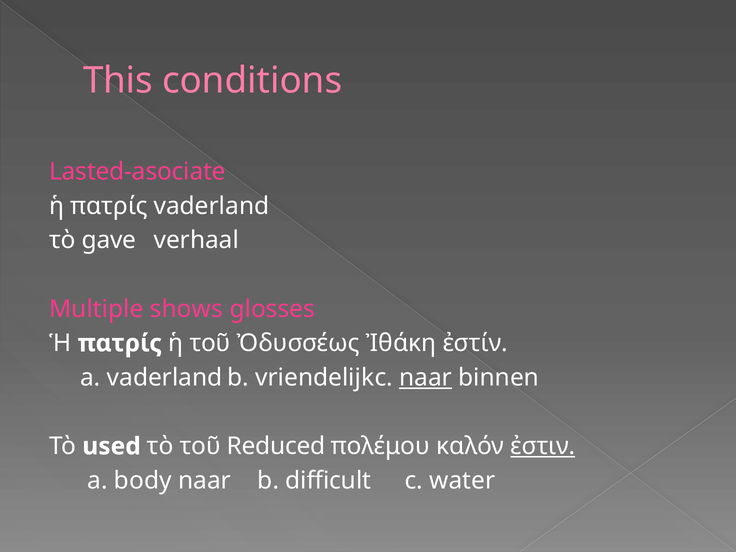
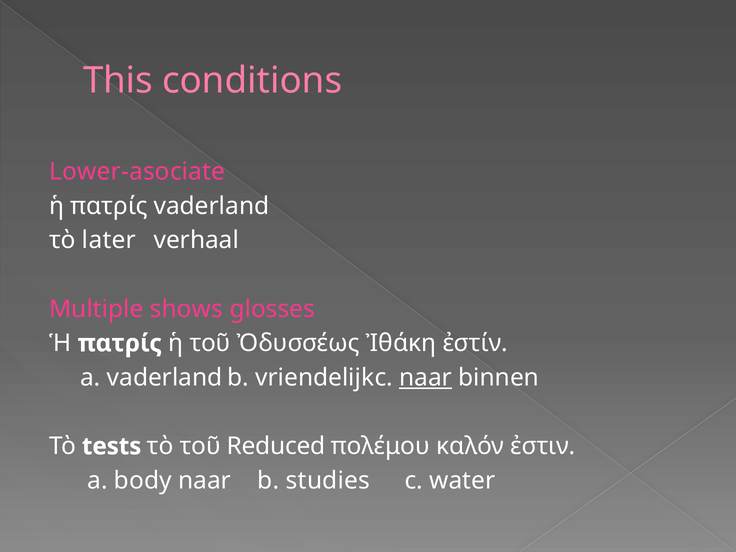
Lasted-asociate: Lasted-asociate -> Lower-asociate
gave: gave -> later
used: used -> tests
ἐστιν underline: present -> none
difficult: difficult -> studies
